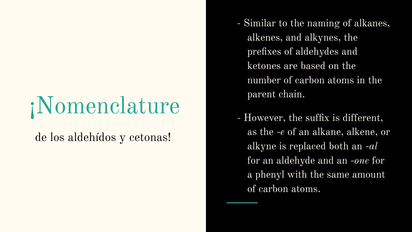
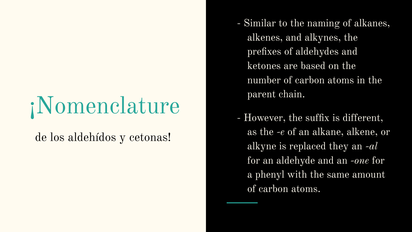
both: both -> they
